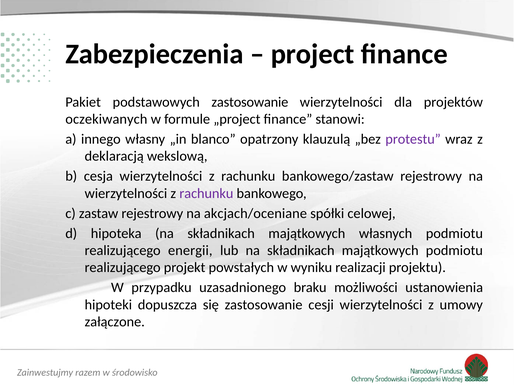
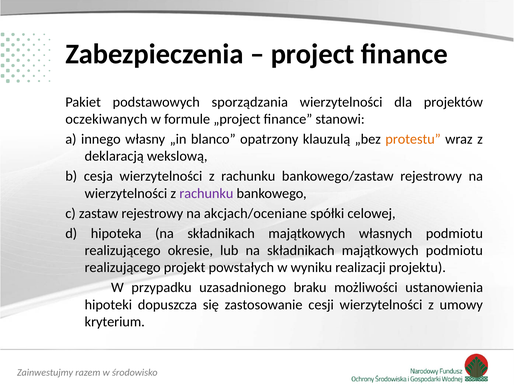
podstawowych zastosowanie: zastosowanie -> sporządzania
protestu colour: purple -> orange
energii: energii -> okresie
załączone: załączone -> kryterium
